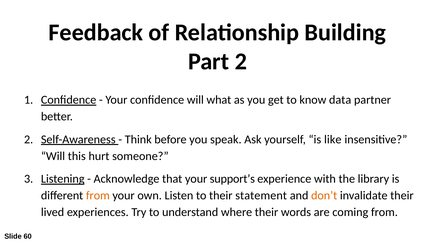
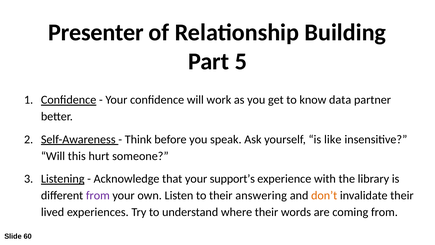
Feedback: Feedback -> Presenter
Part 2: 2 -> 5
what: what -> work
from at (98, 195) colour: orange -> purple
statement: statement -> answering
